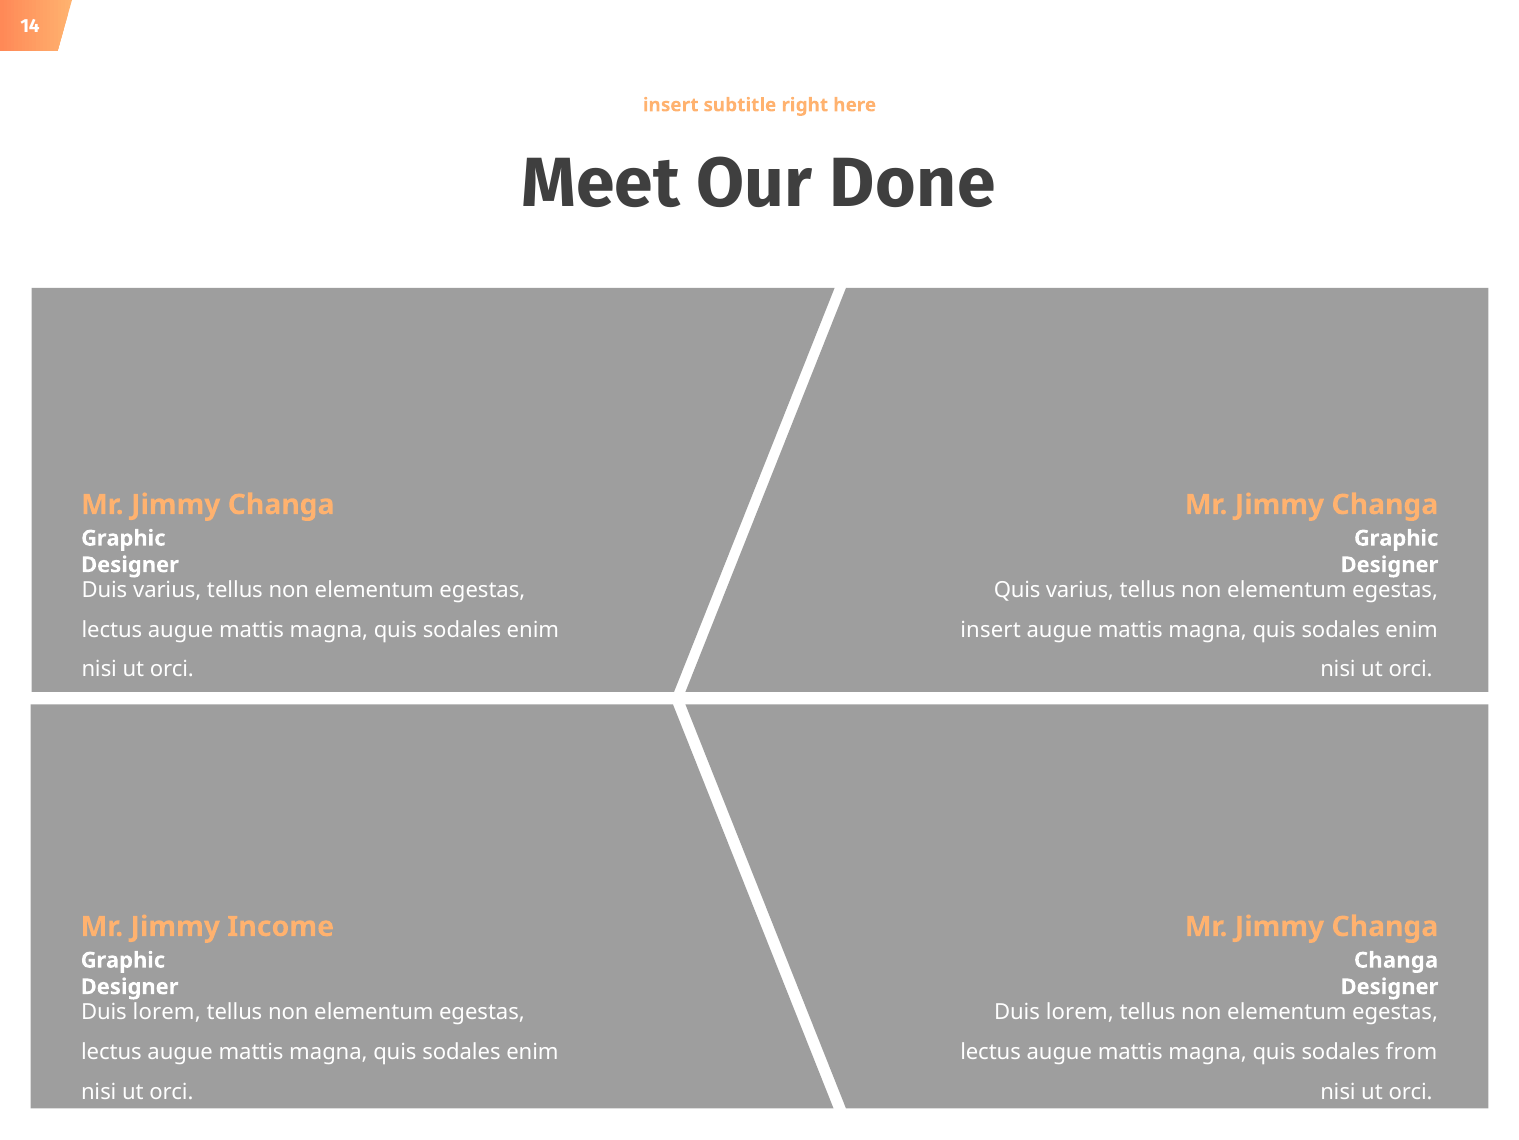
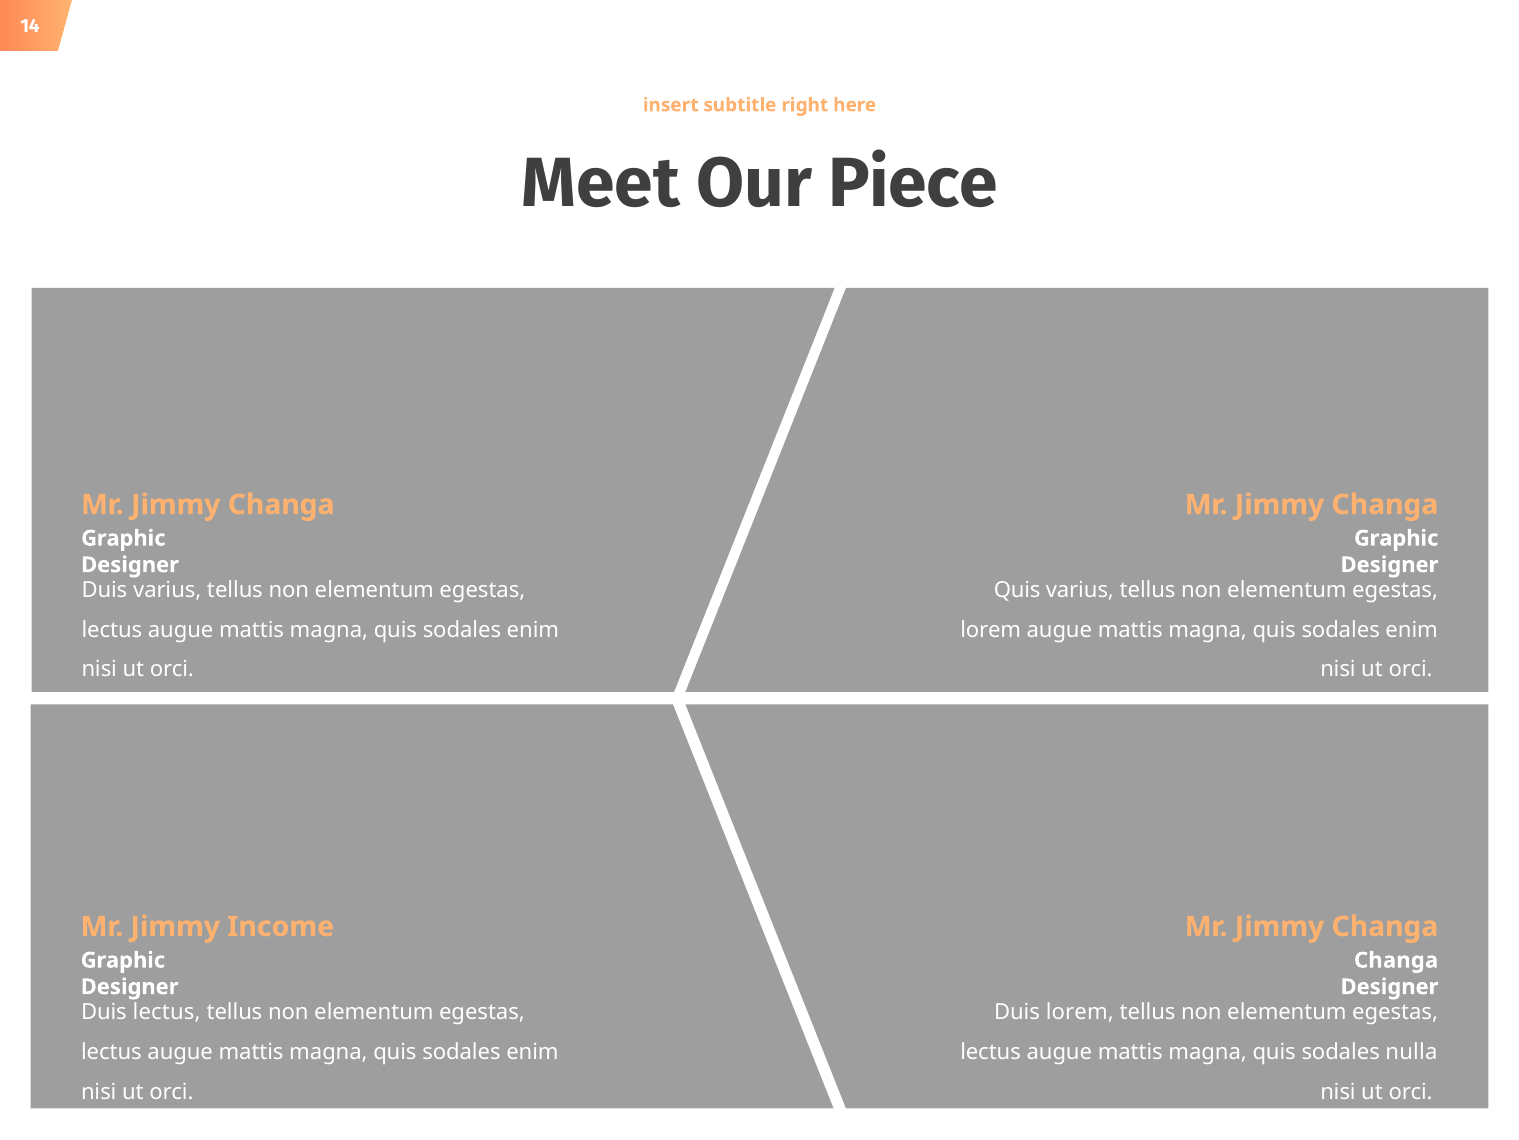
Done: Done -> Piece
insert at (991, 629): insert -> lorem
lorem at (167, 1011): lorem -> lectus
from: from -> nulla
